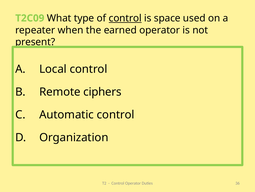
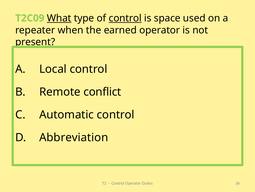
What underline: none -> present
ciphers: ciphers -> conflict
Organization: Organization -> Abbreviation
